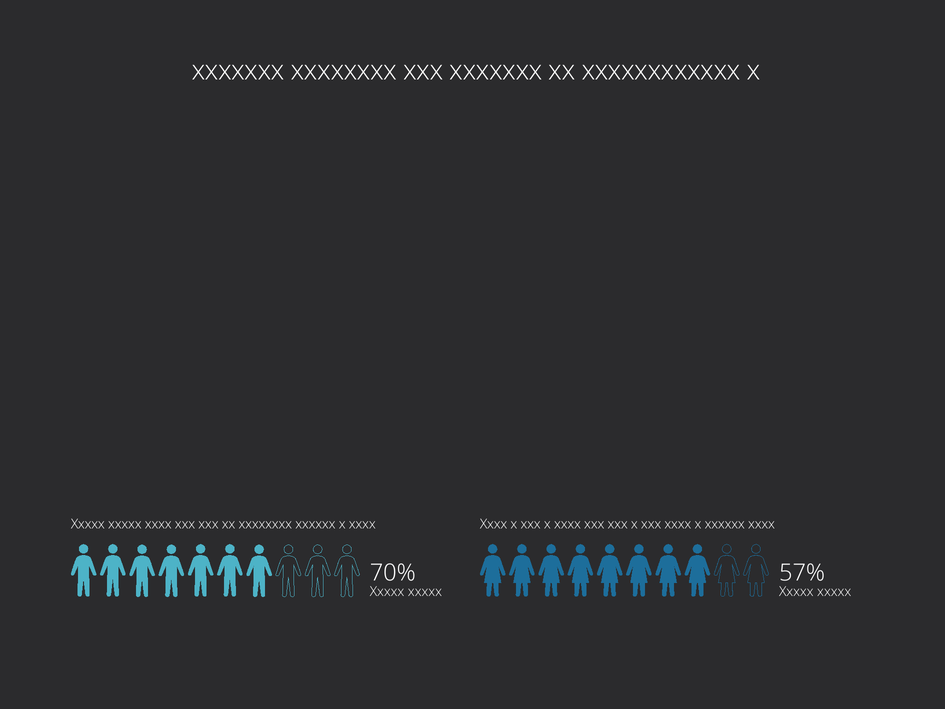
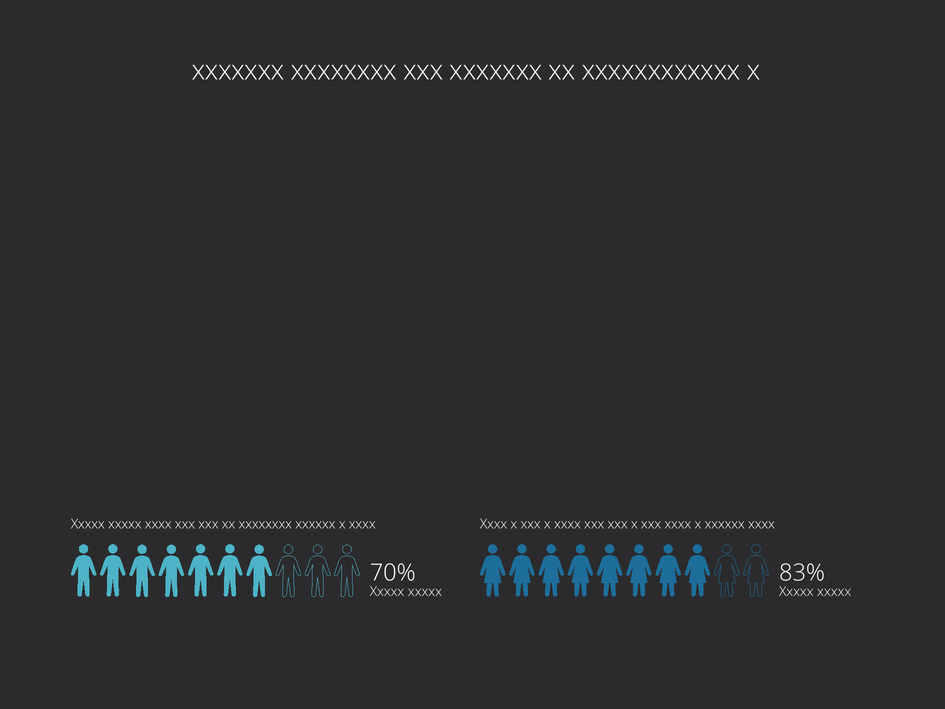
57%: 57% -> 83%
